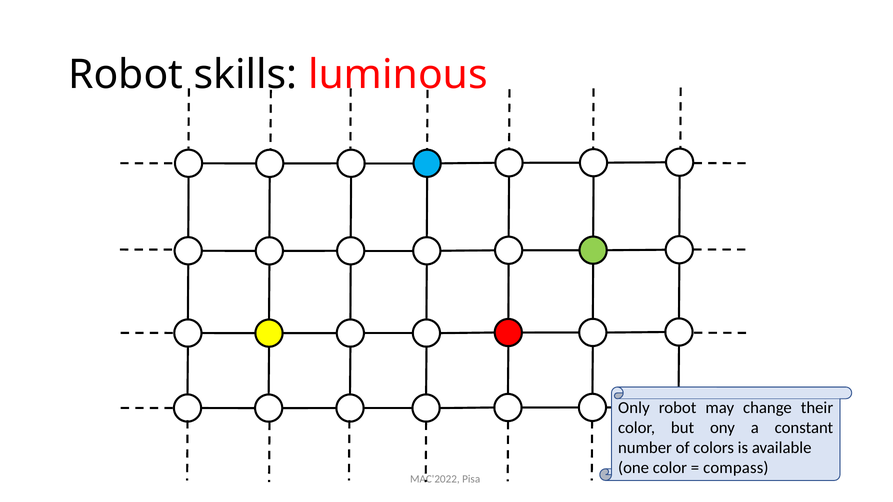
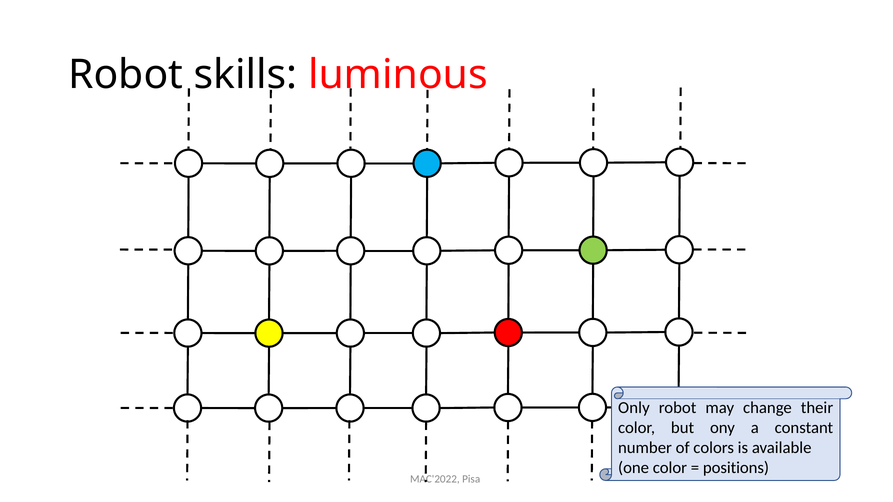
compass: compass -> positions
